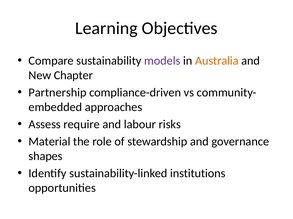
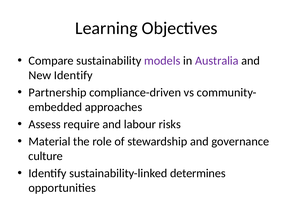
Australia colour: orange -> purple
New Chapter: Chapter -> Identify
shapes: shapes -> culture
institutions: institutions -> determines
